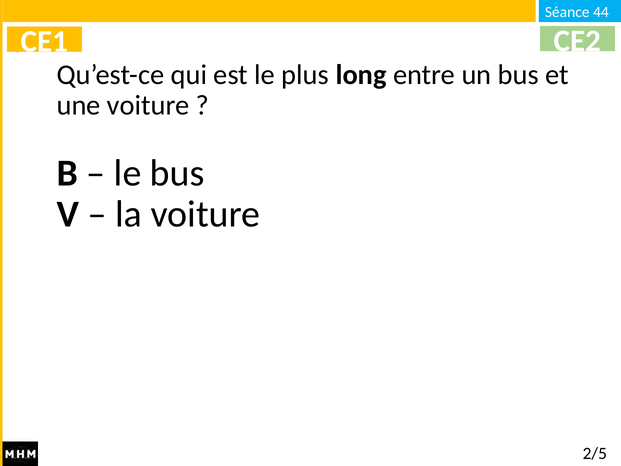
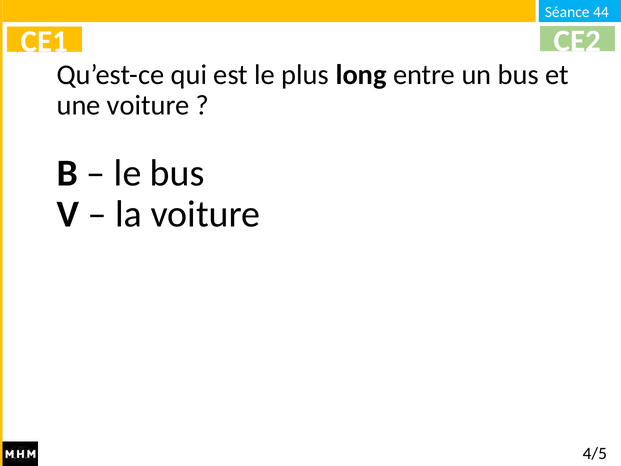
2/5: 2/5 -> 4/5
